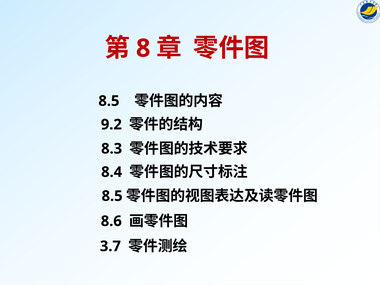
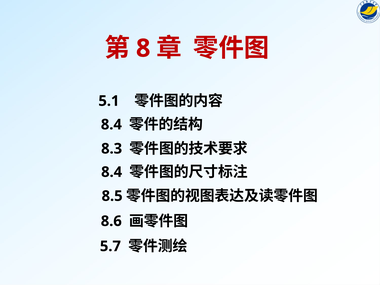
8.5 at (109, 101): 8.5 -> 5.1
9.2 at (111, 125): 9.2 -> 8.4
3.7: 3.7 -> 5.7
